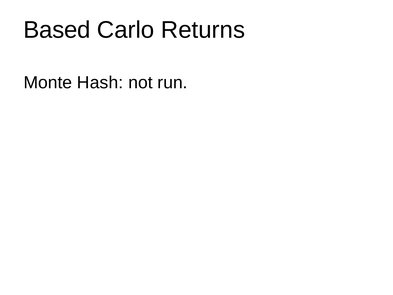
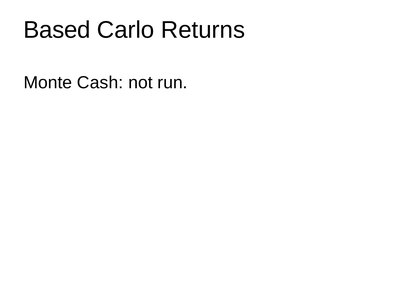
Hash: Hash -> Cash
